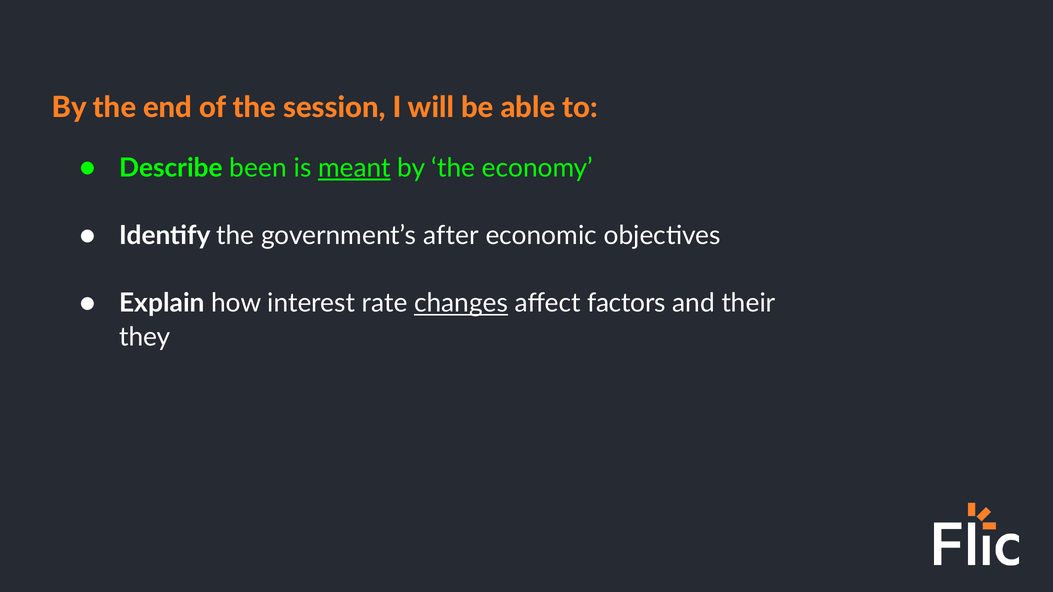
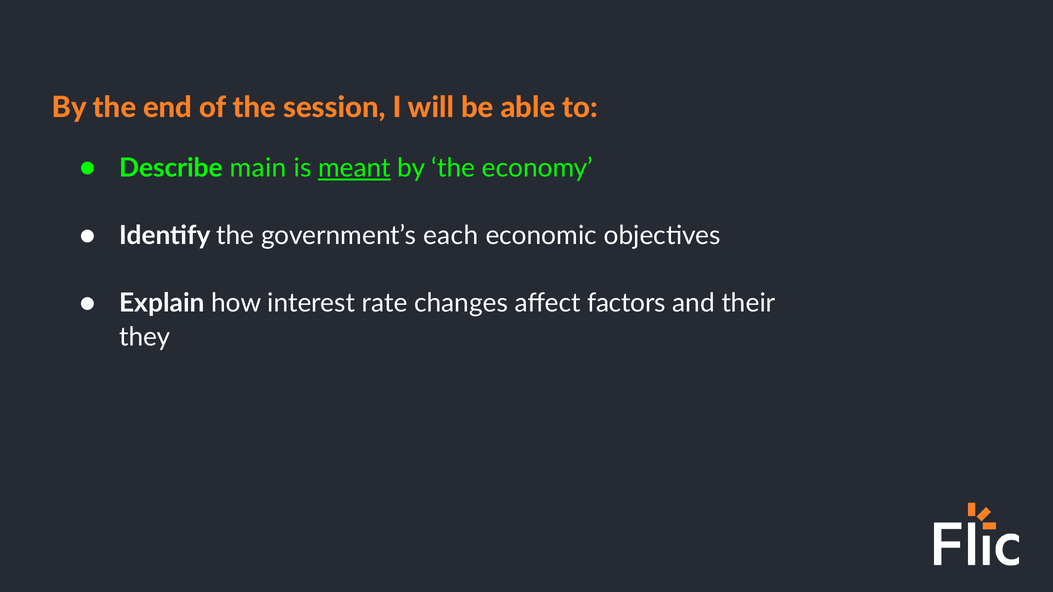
been: been -> main
after: after -> each
changes underline: present -> none
